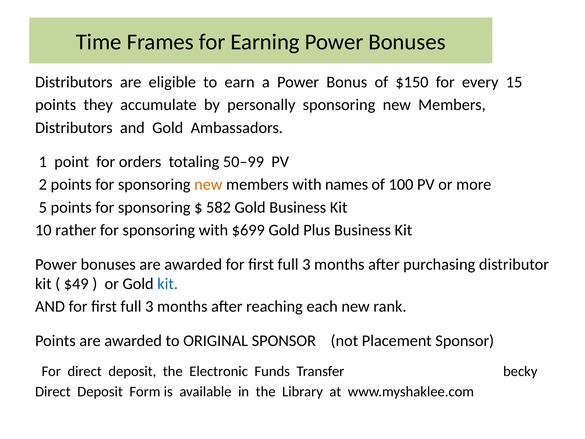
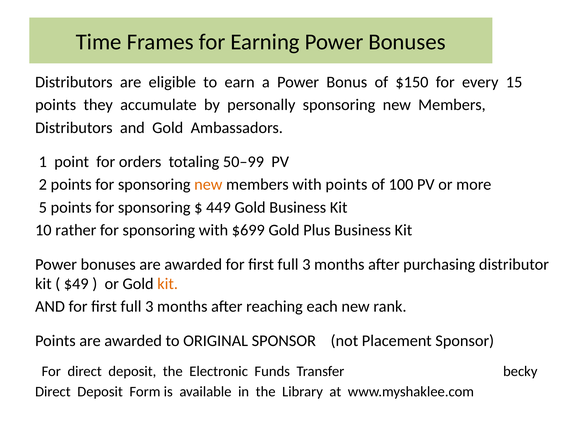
with names: names -> points
582: 582 -> 449
kit at (168, 284) colour: blue -> orange
